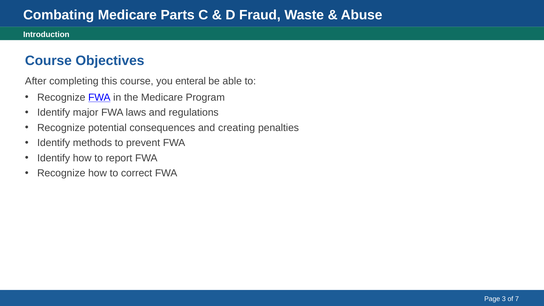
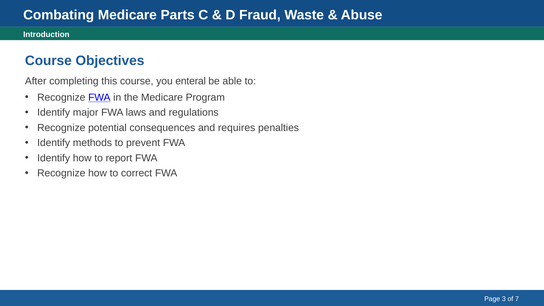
creating: creating -> requires
